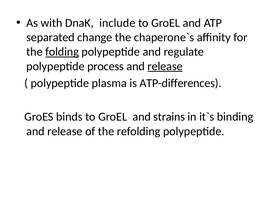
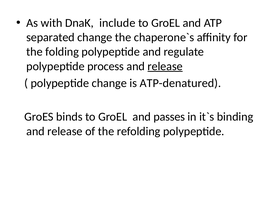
folding underline: present -> none
polypeptide plasma: plasma -> change
ATP-differences: ATP-differences -> ATP-denatured
strains: strains -> passes
